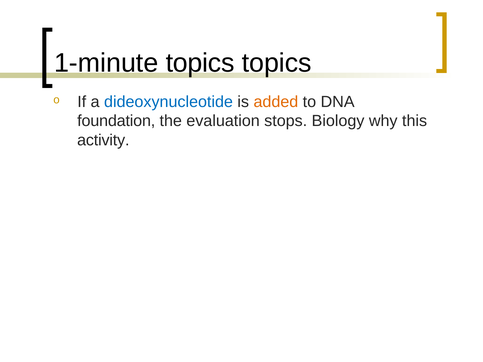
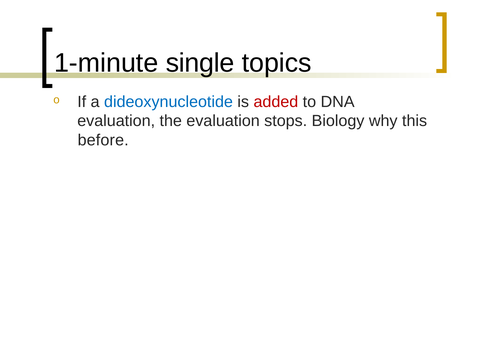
1-minute topics: topics -> single
added colour: orange -> red
foundation at (116, 121): foundation -> evaluation
activity: activity -> before
